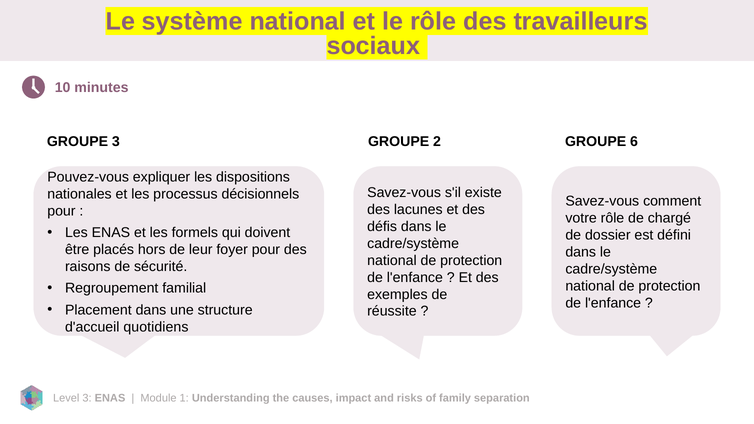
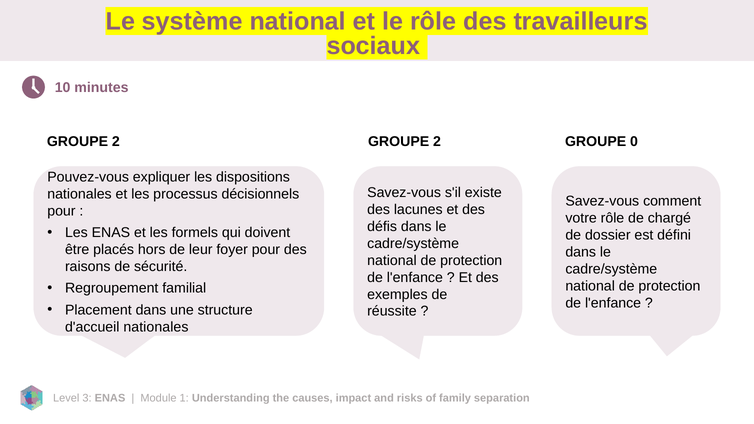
3 at (116, 141): 3 -> 2
6: 6 -> 0
d'accueil quotidiens: quotidiens -> nationales
